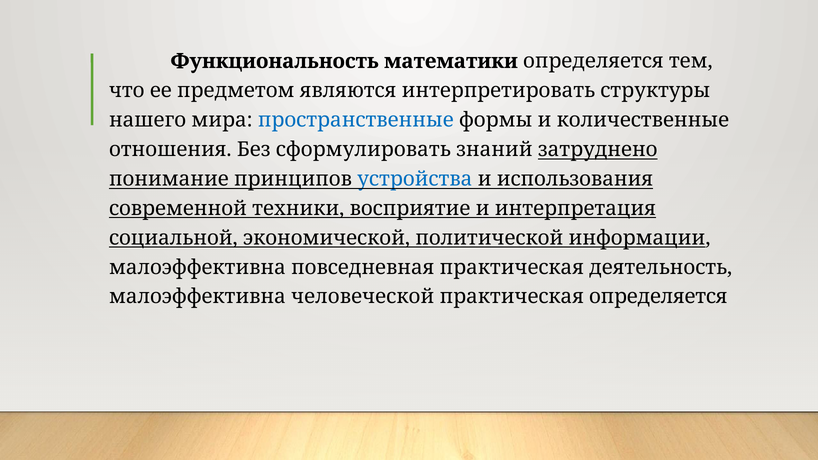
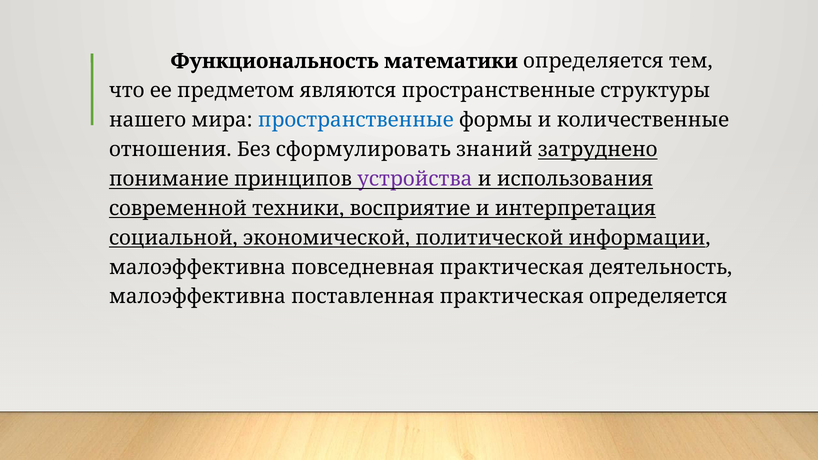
являются интерпретировать: интерпретировать -> пространственные
устройства colour: blue -> purple
человеческой: человеческой -> поставленная
